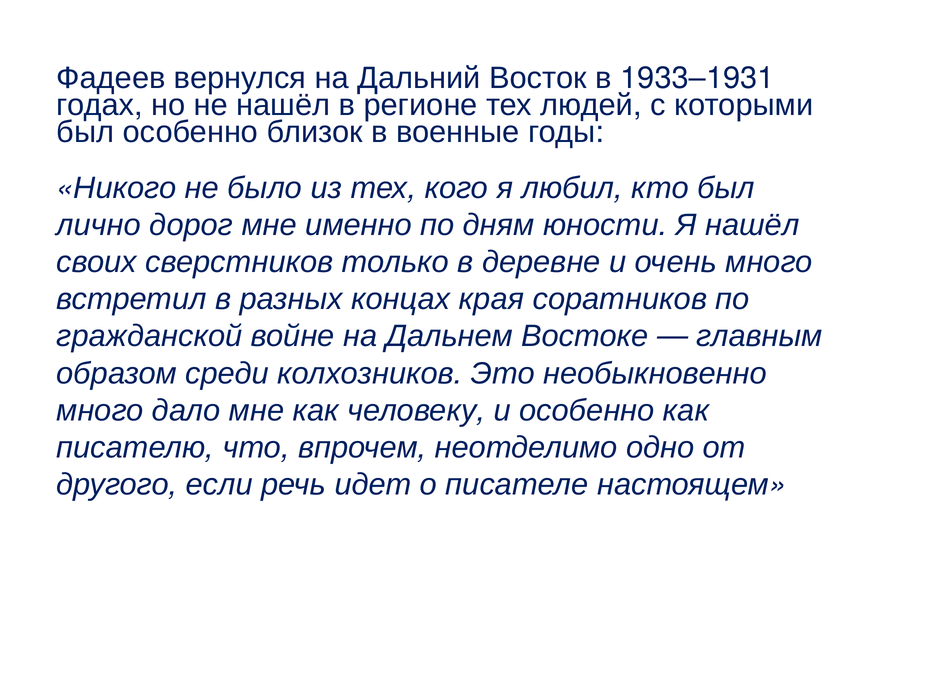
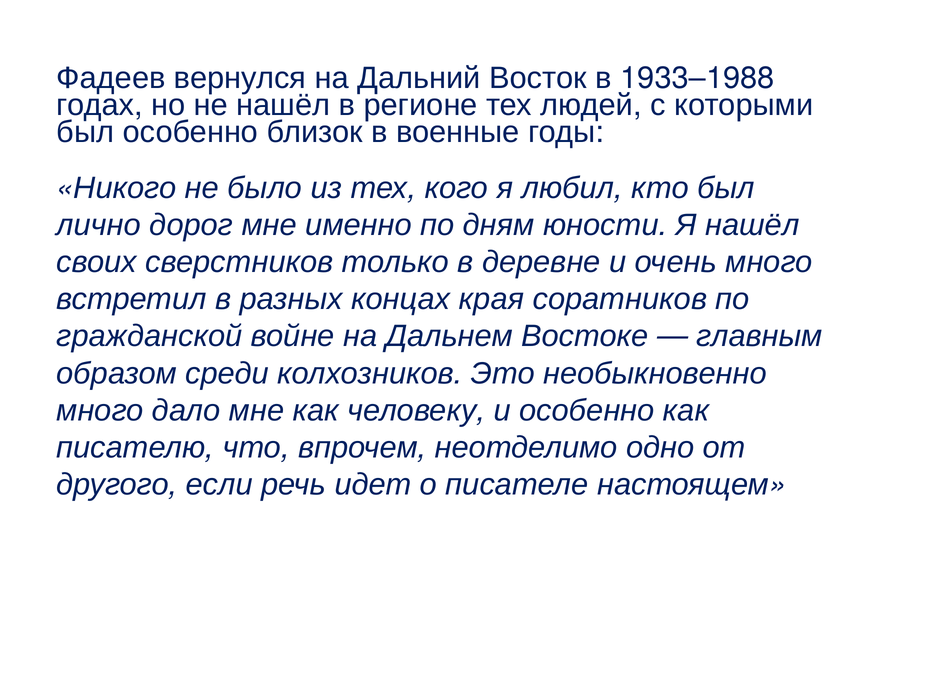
1933–1931: 1933–1931 -> 1933–1988
